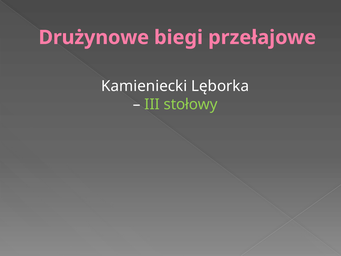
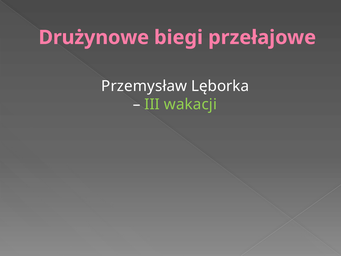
Kamieniecki: Kamieniecki -> Przemysław
stołowy: stołowy -> wakacji
